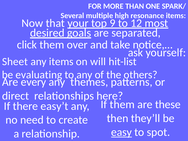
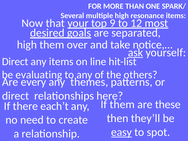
click at (27, 45): click -> high
ask underline: none -> present
Sheet at (15, 62): Sheet -> Direct
will: will -> line
easy’t: easy’t -> each’t
